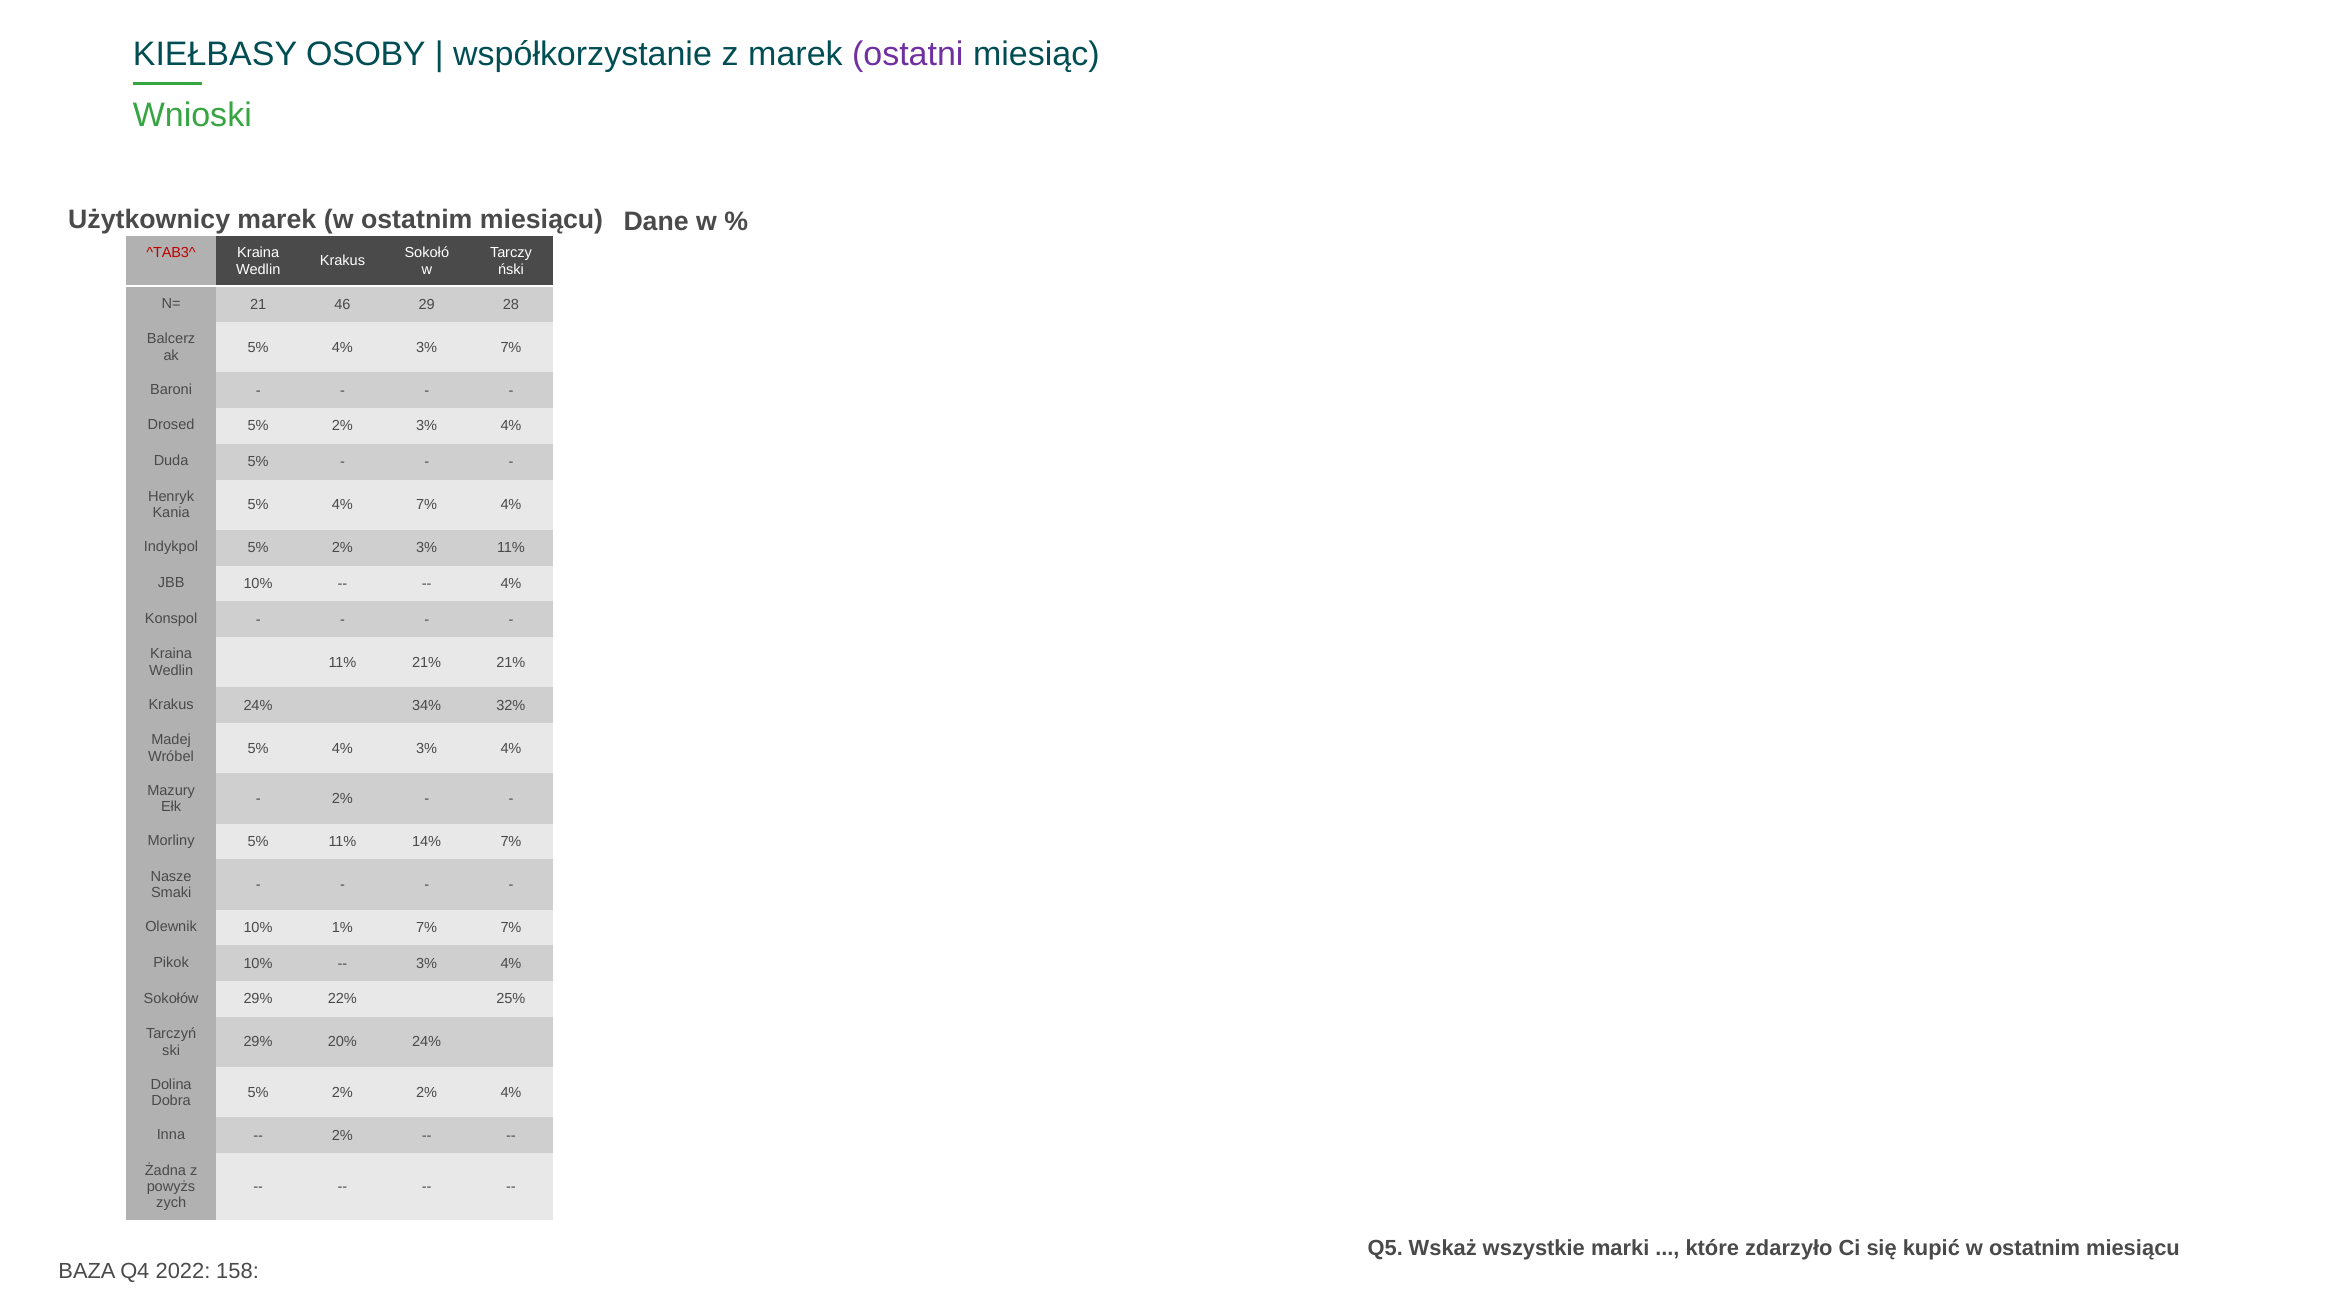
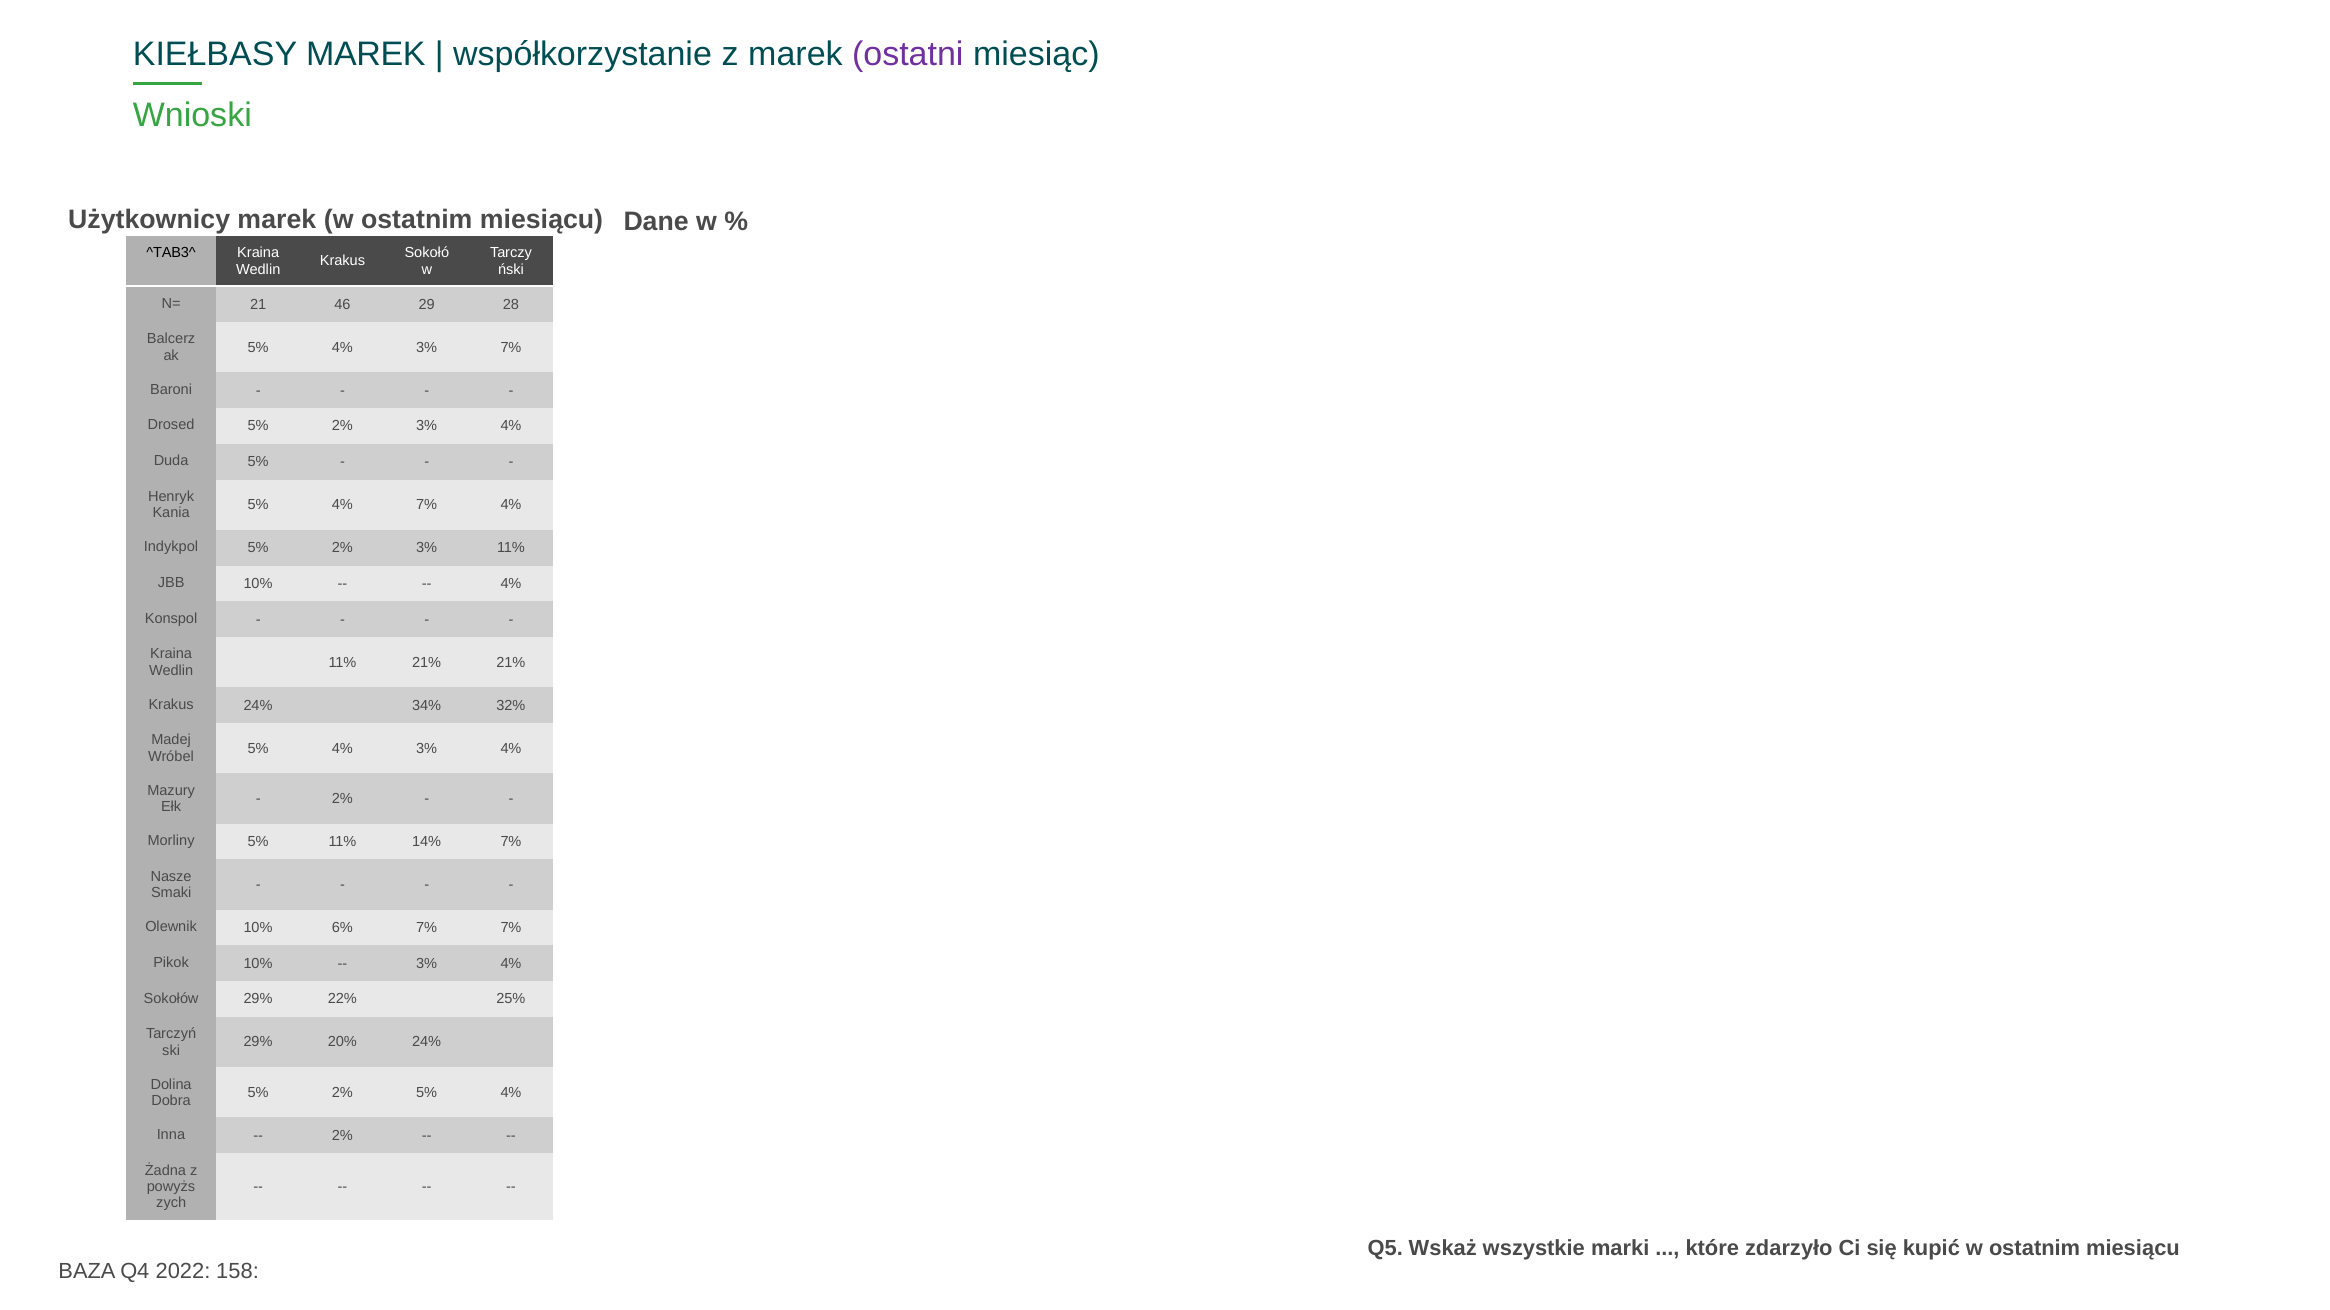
KIEŁBASY OSOBY: OSOBY -> MAREK
^TAB3^ colour: red -> black
1%: 1% -> 6%
2% 2%: 2% -> 5%
